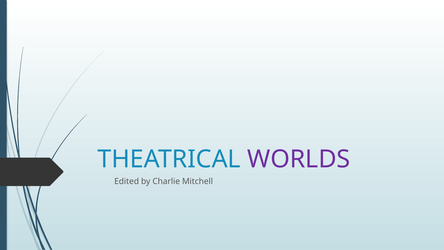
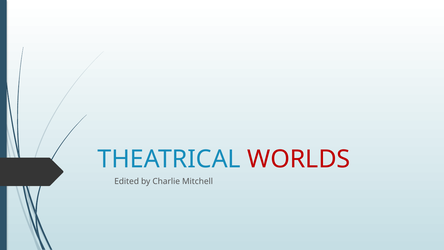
WORLDS colour: purple -> red
